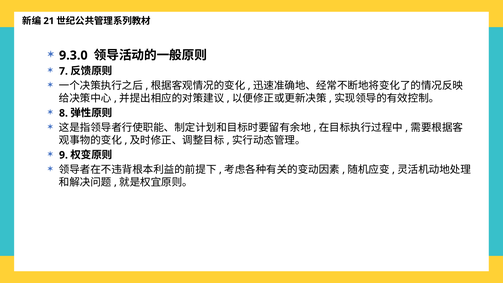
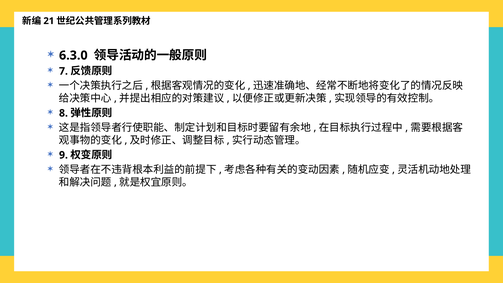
9.3.0: 9.3.0 -> 6.3.0
